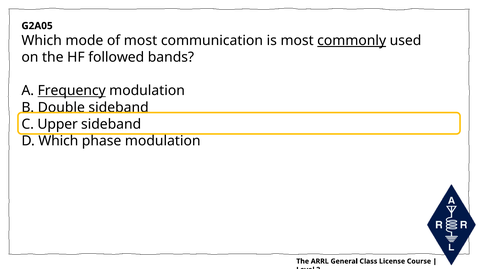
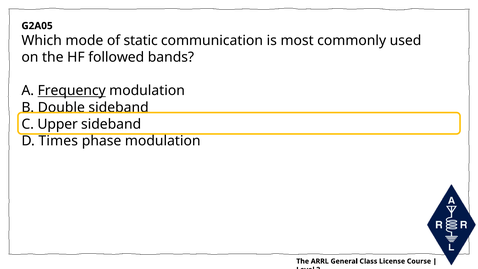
of most: most -> static
commonly underline: present -> none
D Which: Which -> Times
